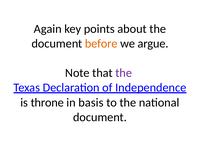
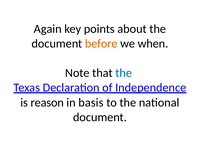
argue: argue -> when
the at (124, 73) colour: purple -> blue
throne: throne -> reason
